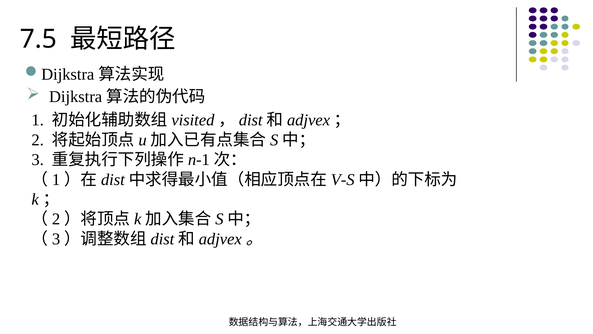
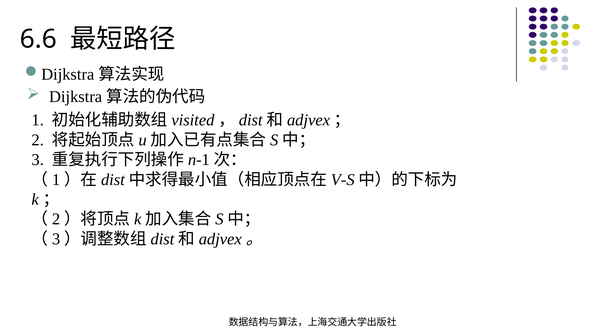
7.5: 7.5 -> 6.6
